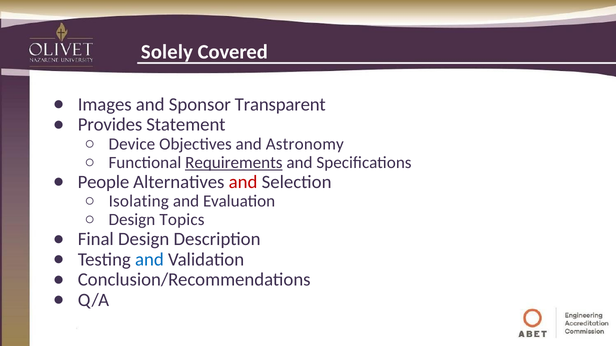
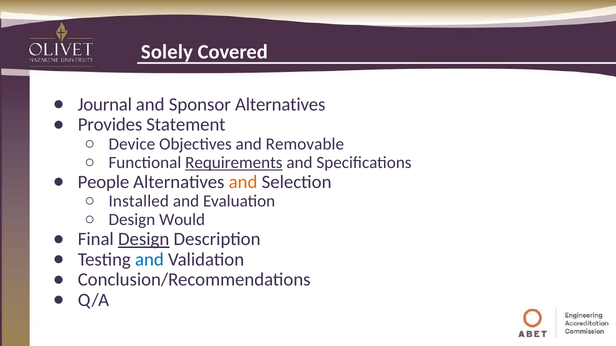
Images: Images -> Journal
Sponsor Transparent: Transparent -> Alternatives
Astronomy: Astronomy -> Removable
and at (243, 182) colour: red -> orange
Isolating: Isolating -> Installed
Topics: Topics -> Would
Design at (144, 239) underline: none -> present
